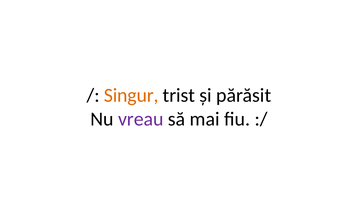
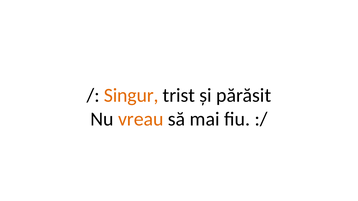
vreau colour: purple -> orange
